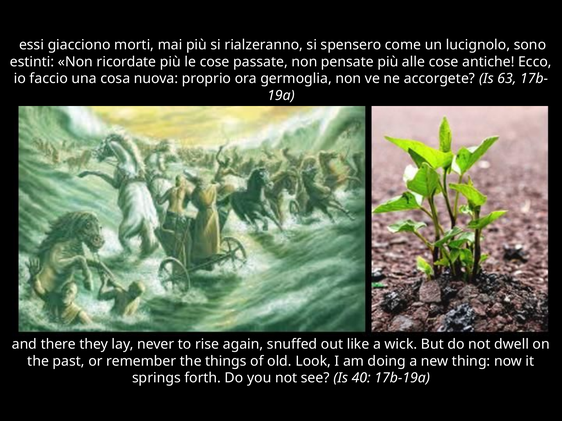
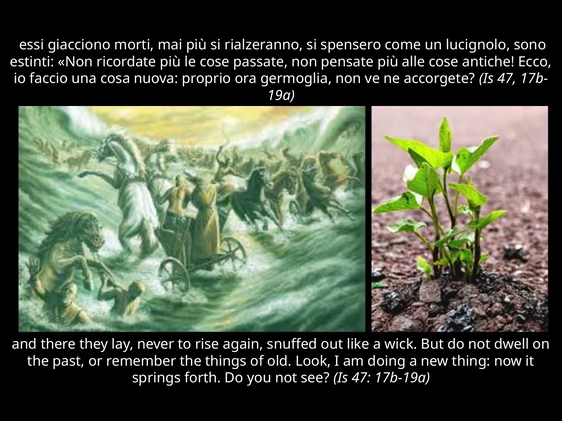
accorgete Is 63: 63 -> 47
see Is 40: 40 -> 47
